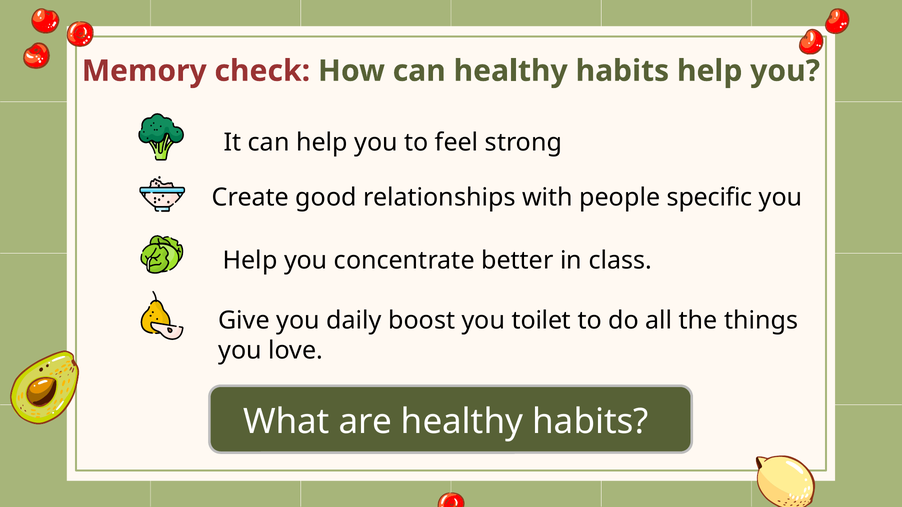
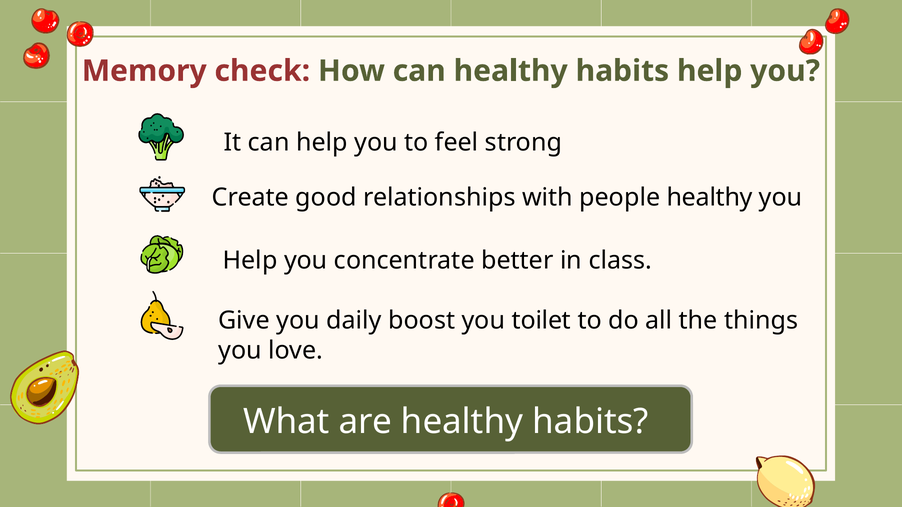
people specific: specific -> healthy
